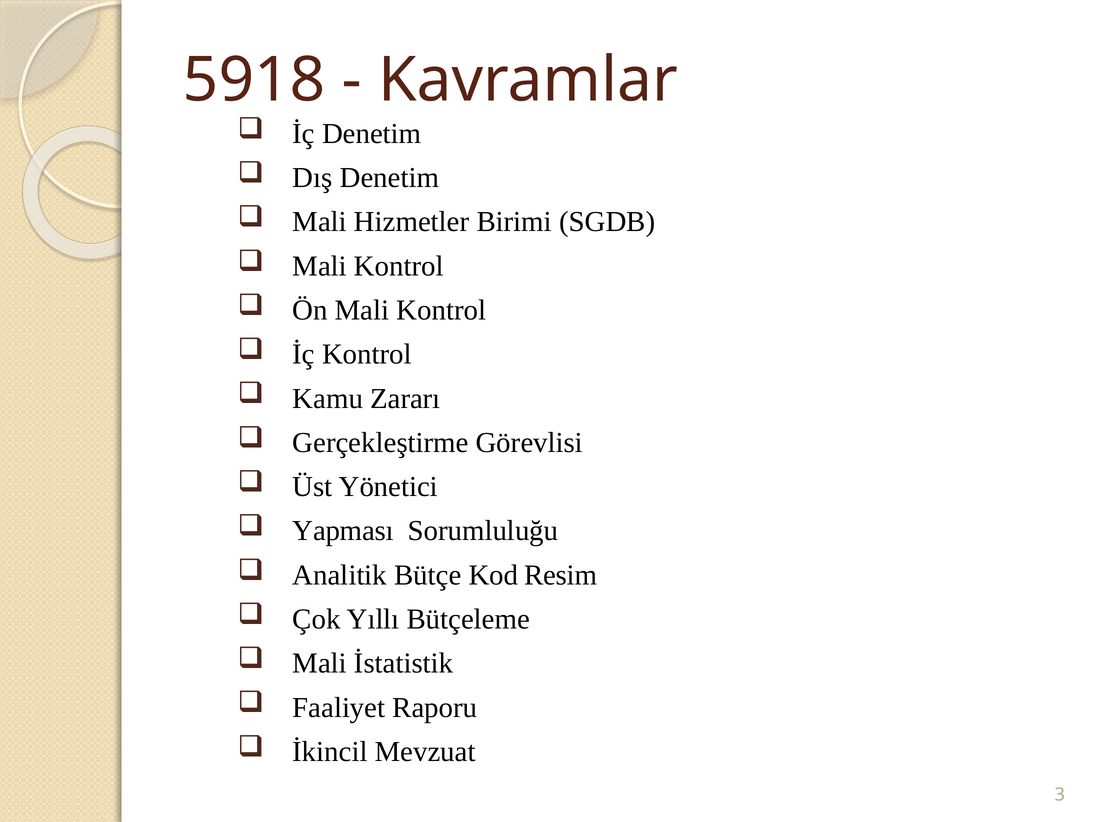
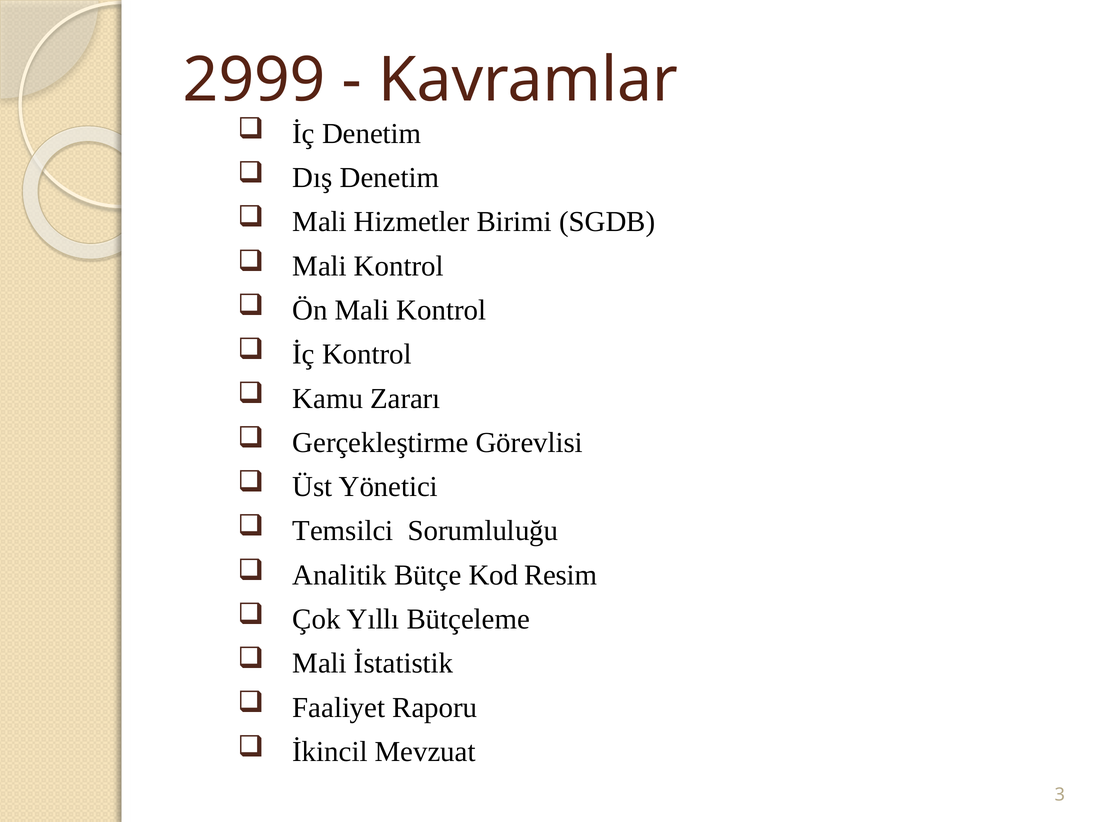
5918: 5918 -> 2999
Yapması: Yapması -> Temsilci
